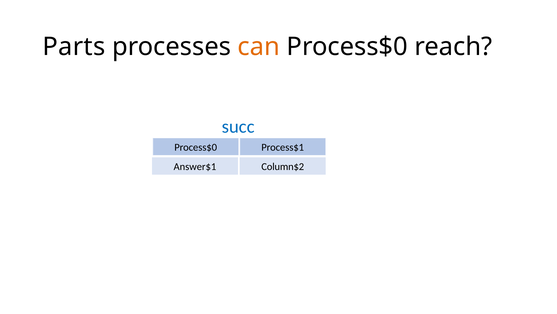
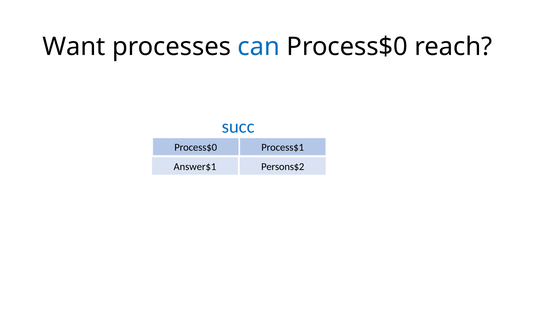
Parts: Parts -> Want
can colour: orange -> blue
Column$2: Column$2 -> Persons$2
